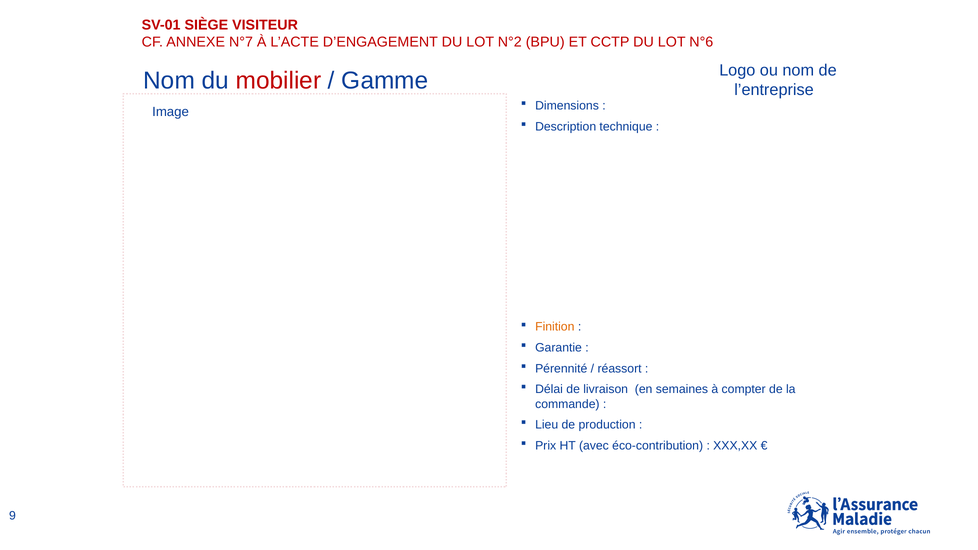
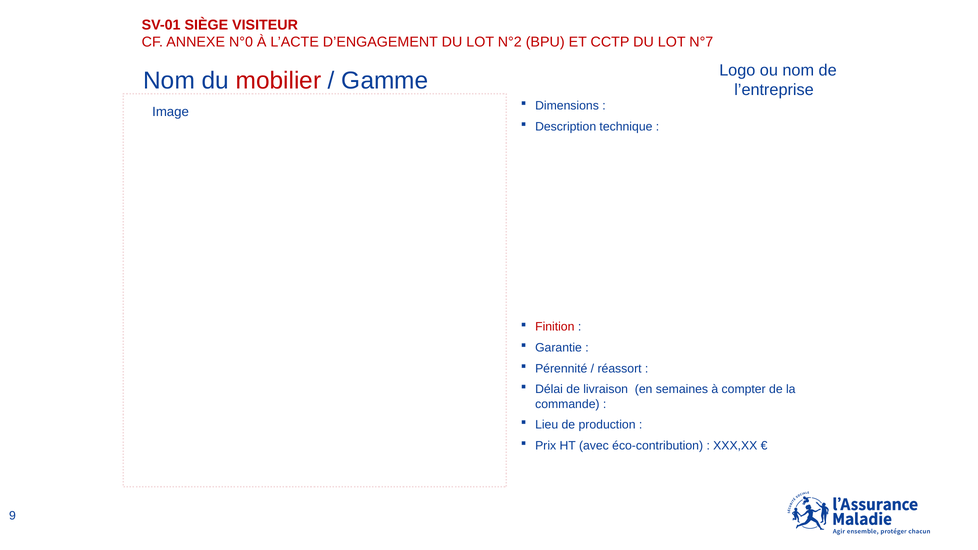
N°7: N°7 -> N°0
N°6: N°6 -> N°7
Finition colour: orange -> red
